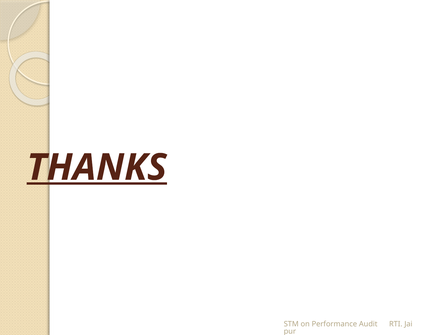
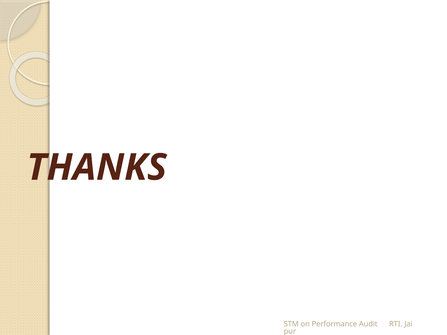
THANKS underline: present -> none
